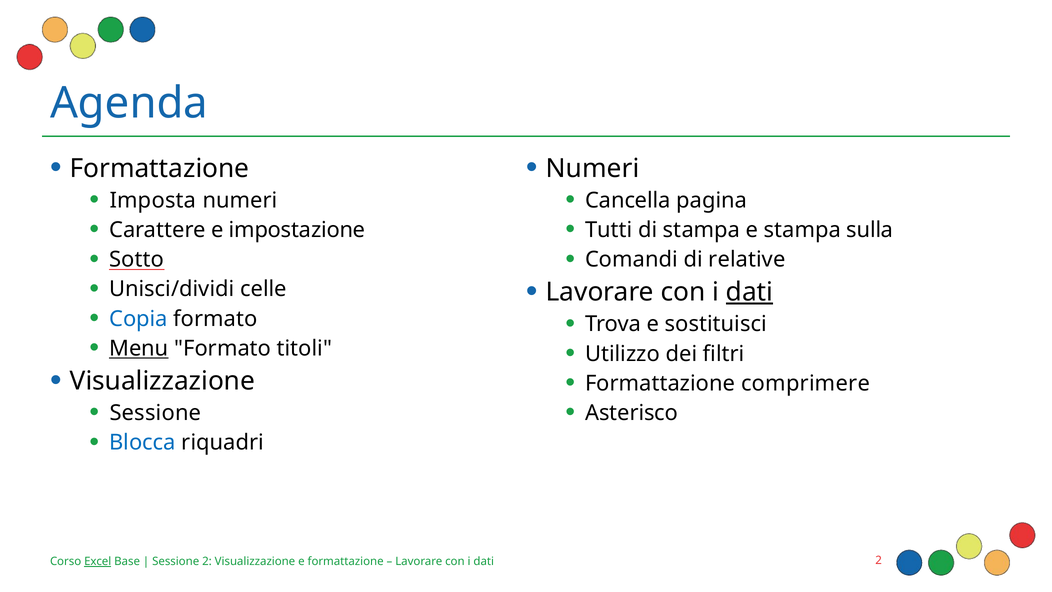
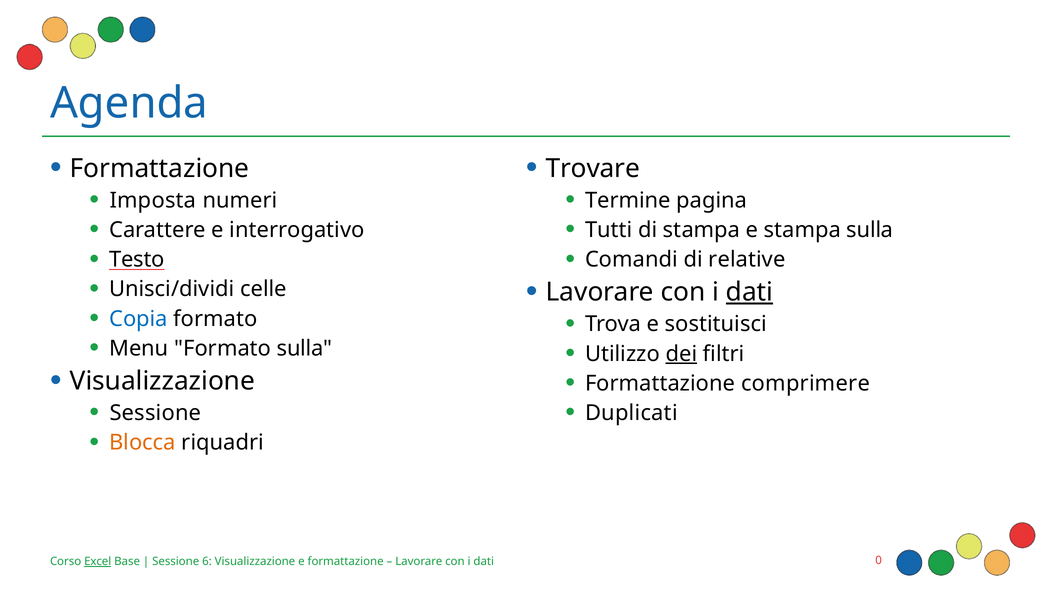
Numeri at (593, 168): Numeri -> Trovare
Cancella: Cancella -> Termine
impostazione: impostazione -> interrogativo
Sotto: Sotto -> Testo
Menu underline: present -> none
Formato titoli: titoli -> sulla
dei underline: none -> present
Asterisco: Asterisco -> Duplicati
Blocca colour: blue -> orange
Sessione 2: 2 -> 6
dati 2: 2 -> 0
